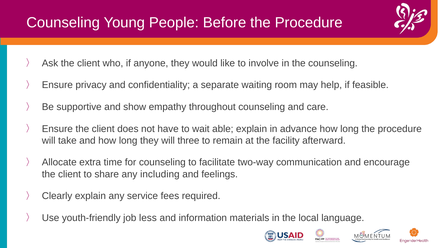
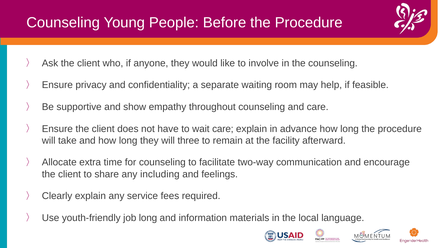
wait able: able -> care
job less: less -> long
